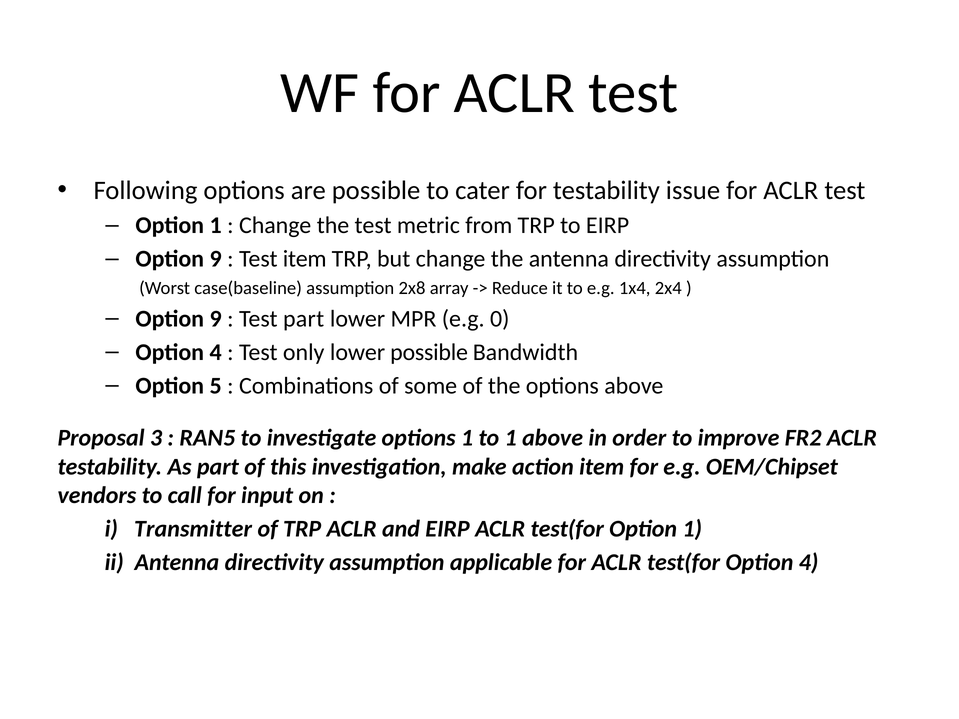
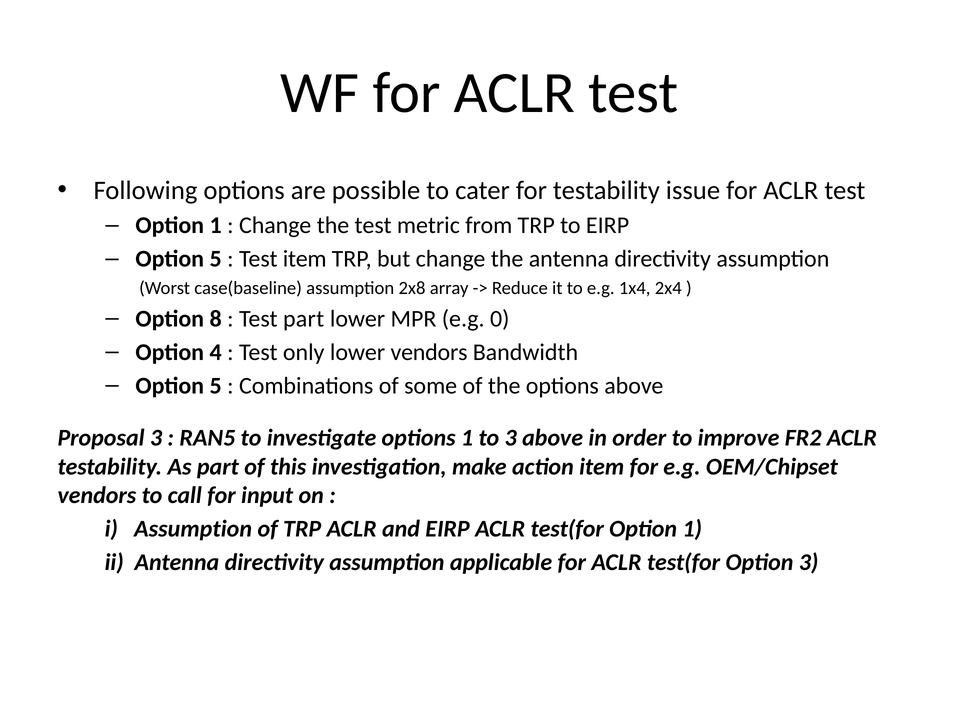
9 at (216, 259): 9 -> 5
9 at (216, 319): 9 -> 8
lower possible: possible -> vendors
to 1: 1 -> 3
i Transmitter: Transmitter -> Assumption
test(for Option 4: 4 -> 3
